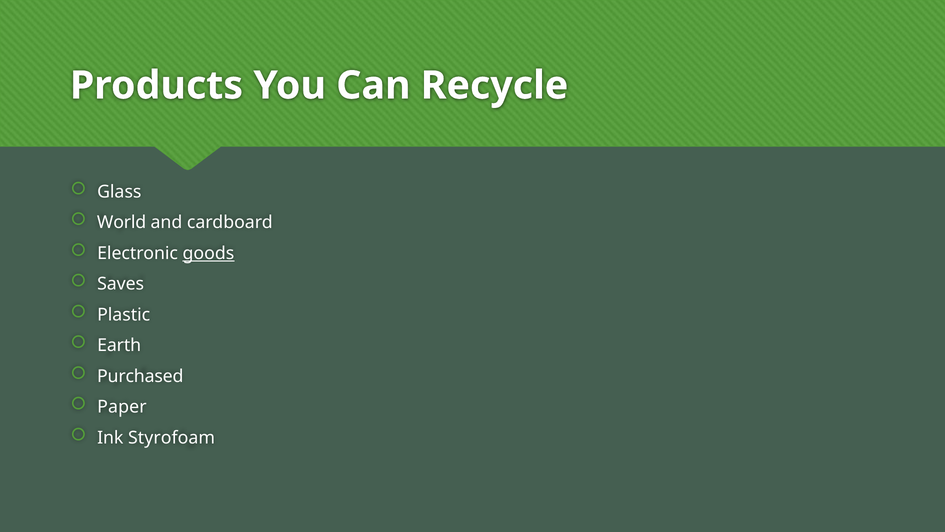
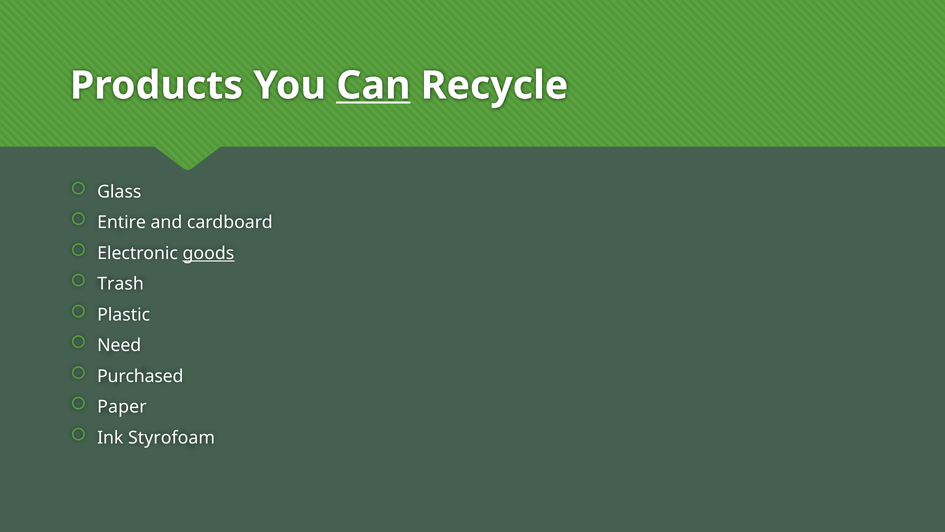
Can underline: none -> present
World: World -> Entire
Saves: Saves -> Trash
Earth: Earth -> Need
